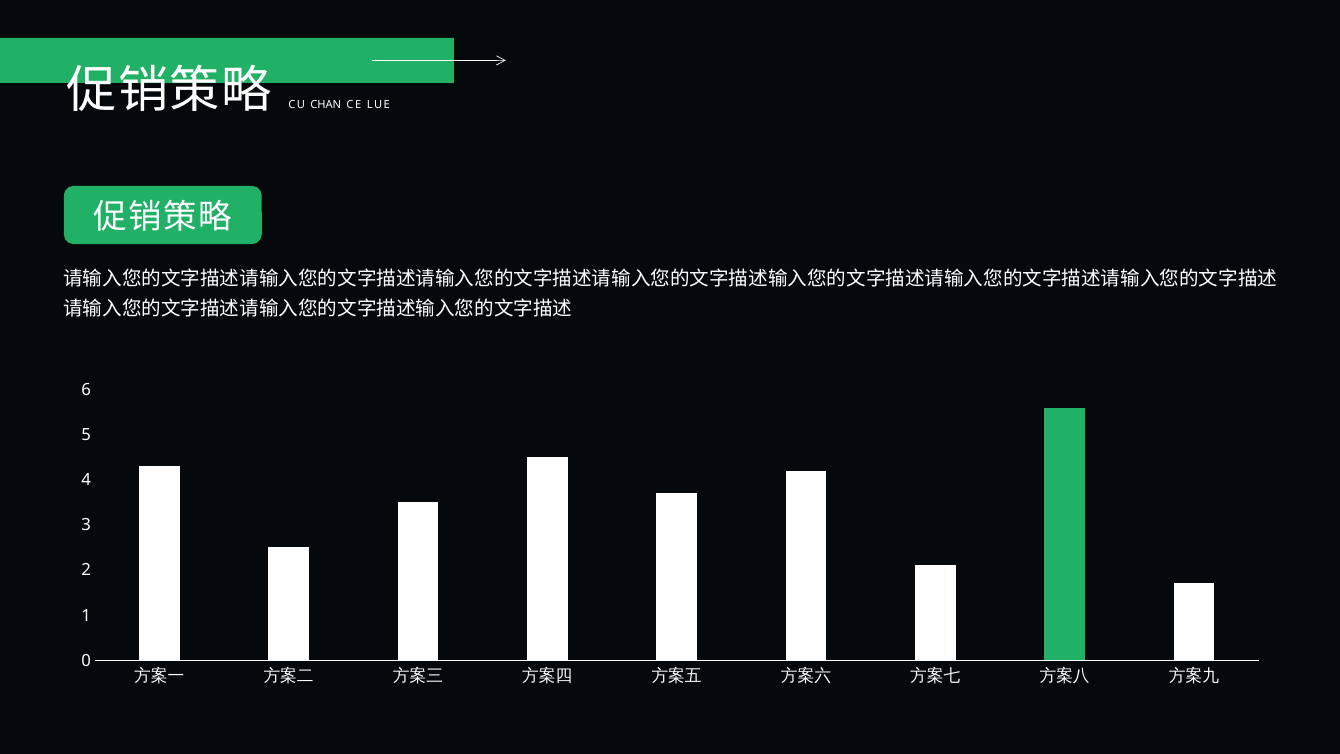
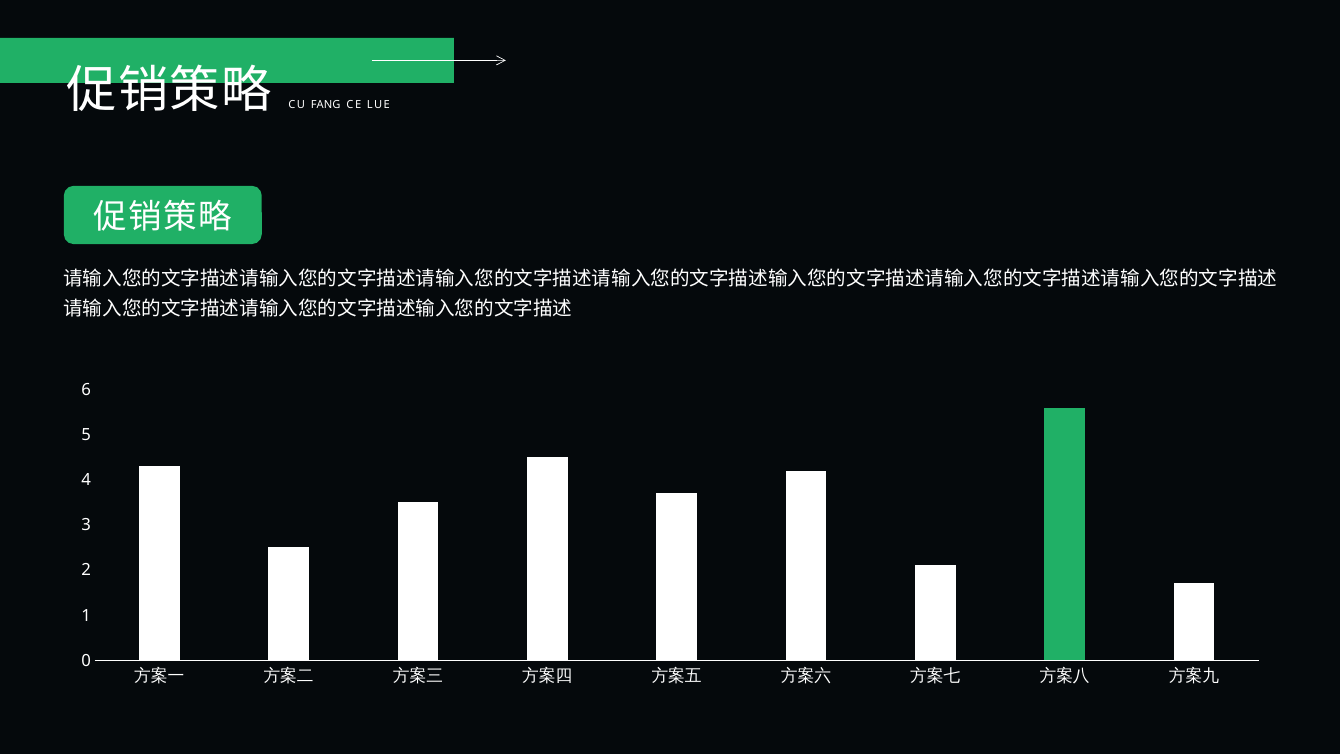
CHAN: CHAN -> FANG
